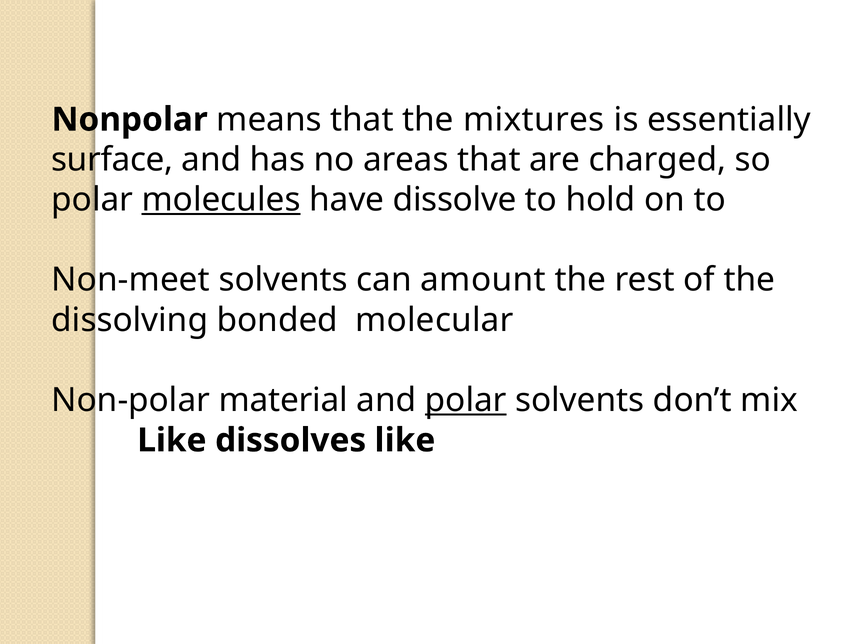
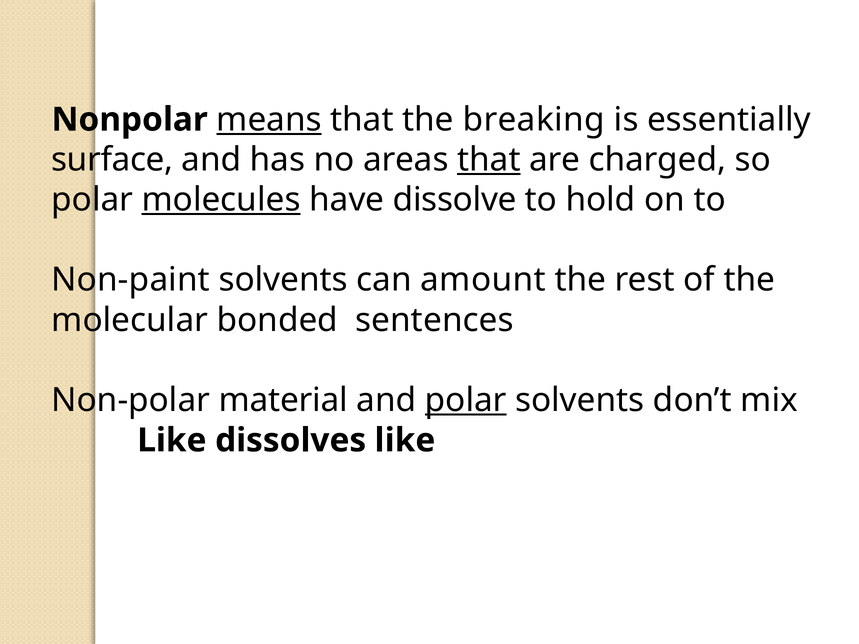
means underline: none -> present
mixtures: mixtures -> breaking
that at (489, 160) underline: none -> present
Non-meet: Non-meet -> Non-paint
dissolving: dissolving -> molecular
molecular: molecular -> sentences
